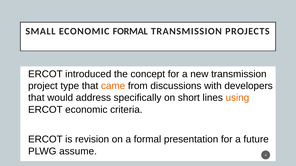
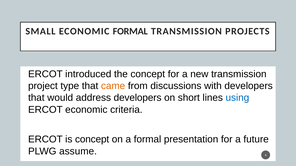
address specifically: specifically -> developers
using colour: orange -> blue
is revision: revision -> concept
